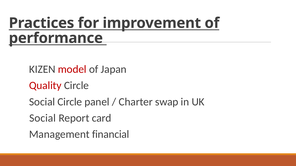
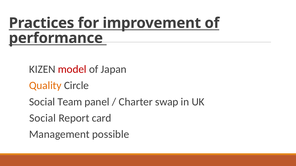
Quality colour: red -> orange
Social Circle: Circle -> Team
financial: financial -> possible
